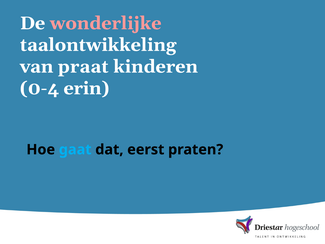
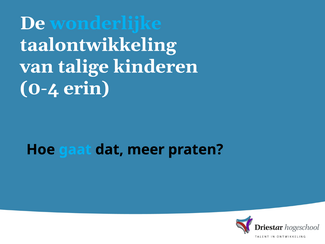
wonderlijke colour: pink -> light blue
praat: praat -> talige
eerst: eerst -> meer
